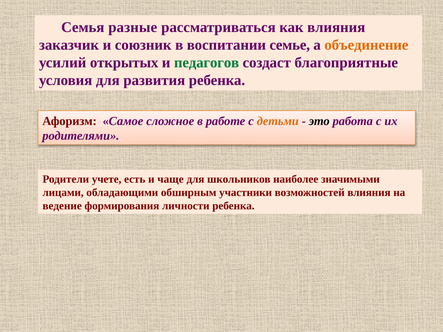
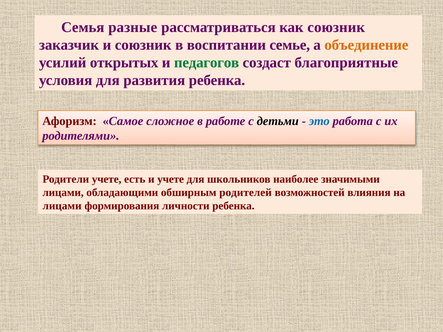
как влияния: влияния -> союзник
детьми colour: orange -> black
это colour: black -> blue
и чаще: чаще -> учете
участники: участники -> родителей
ведение at (62, 206): ведение -> лицами
